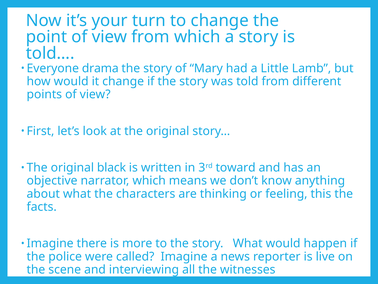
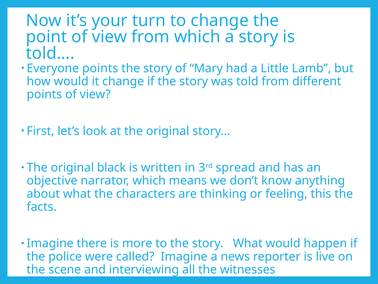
Everyone drama: drama -> points
toward: toward -> spread
